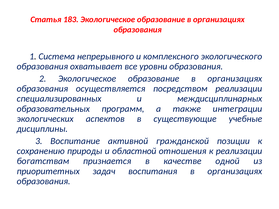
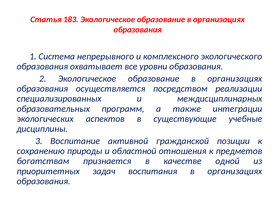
к реализации: реализации -> предметов
